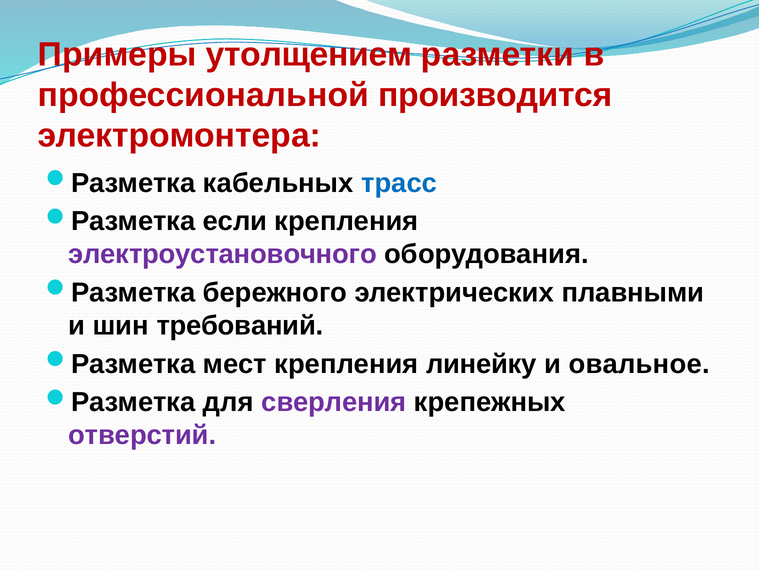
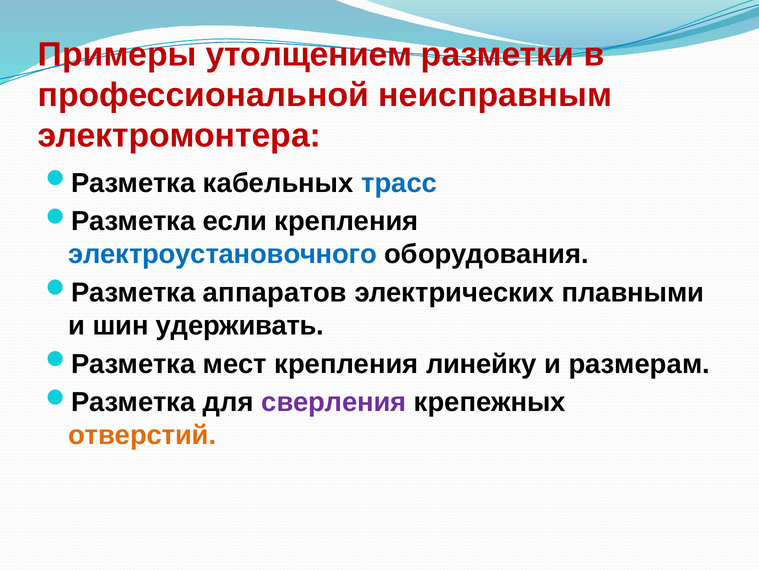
производится: производится -> неисправным
электроустановочного colour: purple -> blue
бережного: бережного -> аппаратов
требований: требований -> удерживать
овальное: овальное -> размерам
отверстий colour: purple -> orange
